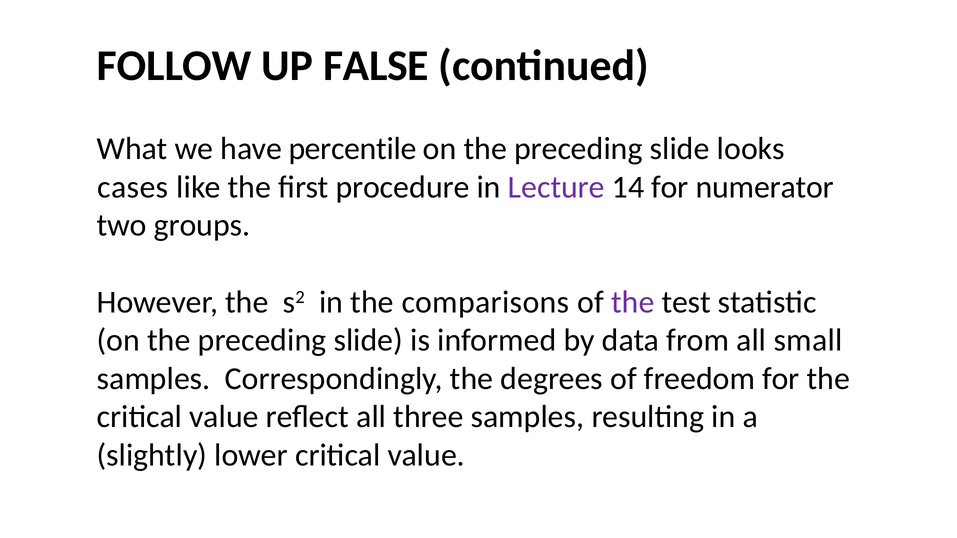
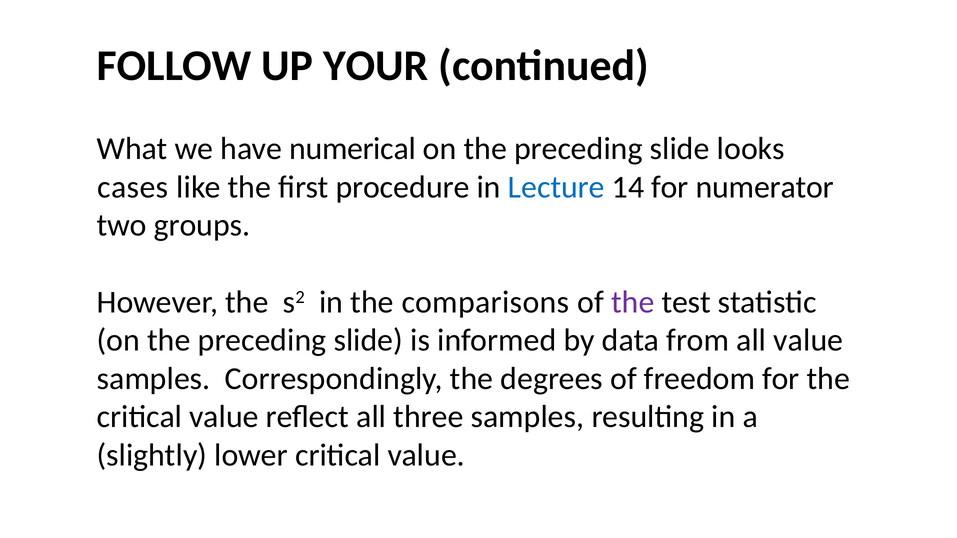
FALSE: FALSE -> YOUR
percentile: percentile -> numerical
Lecture colour: purple -> blue
all small: small -> value
